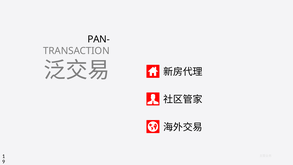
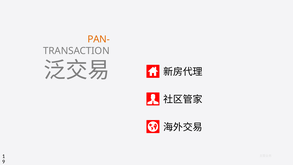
PAN- colour: black -> orange
